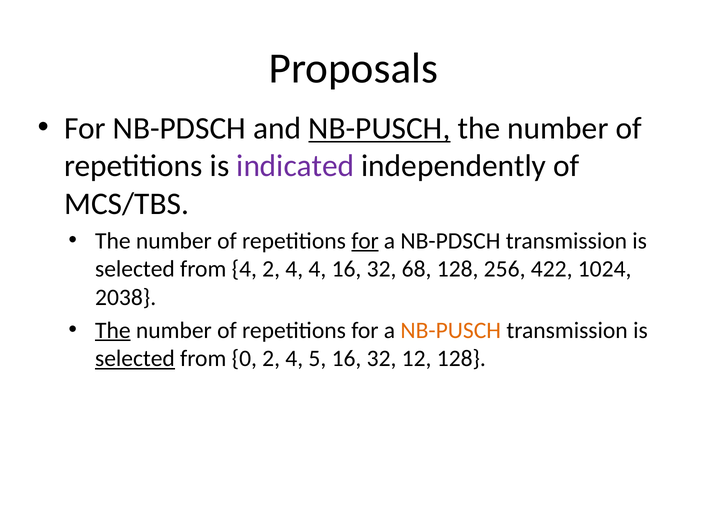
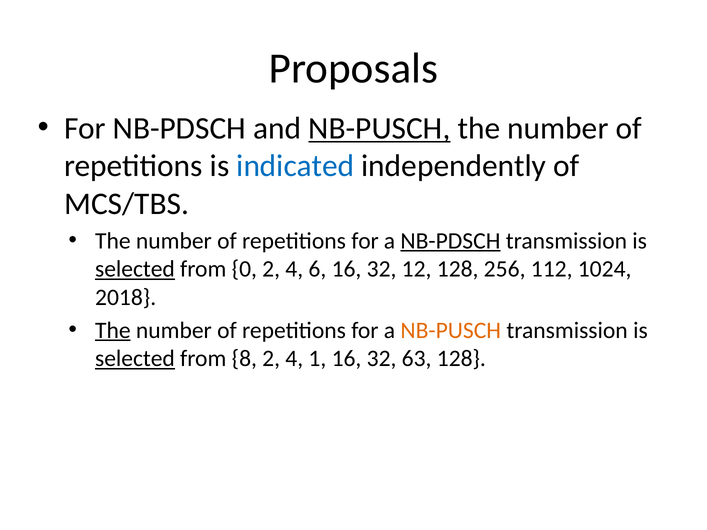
indicated colour: purple -> blue
for at (365, 241) underline: present -> none
NB-PDSCH at (450, 241) underline: none -> present
selected at (135, 269) underline: none -> present
from 4: 4 -> 0
4 4: 4 -> 6
68: 68 -> 12
422: 422 -> 112
2038: 2038 -> 2018
0: 0 -> 8
5: 5 -> 1
12: 12 -> 63
